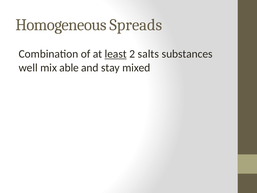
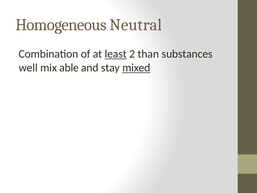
Spreads: Spreads -> Neutral
salts: salts -> than
mixed underline: none -> present
